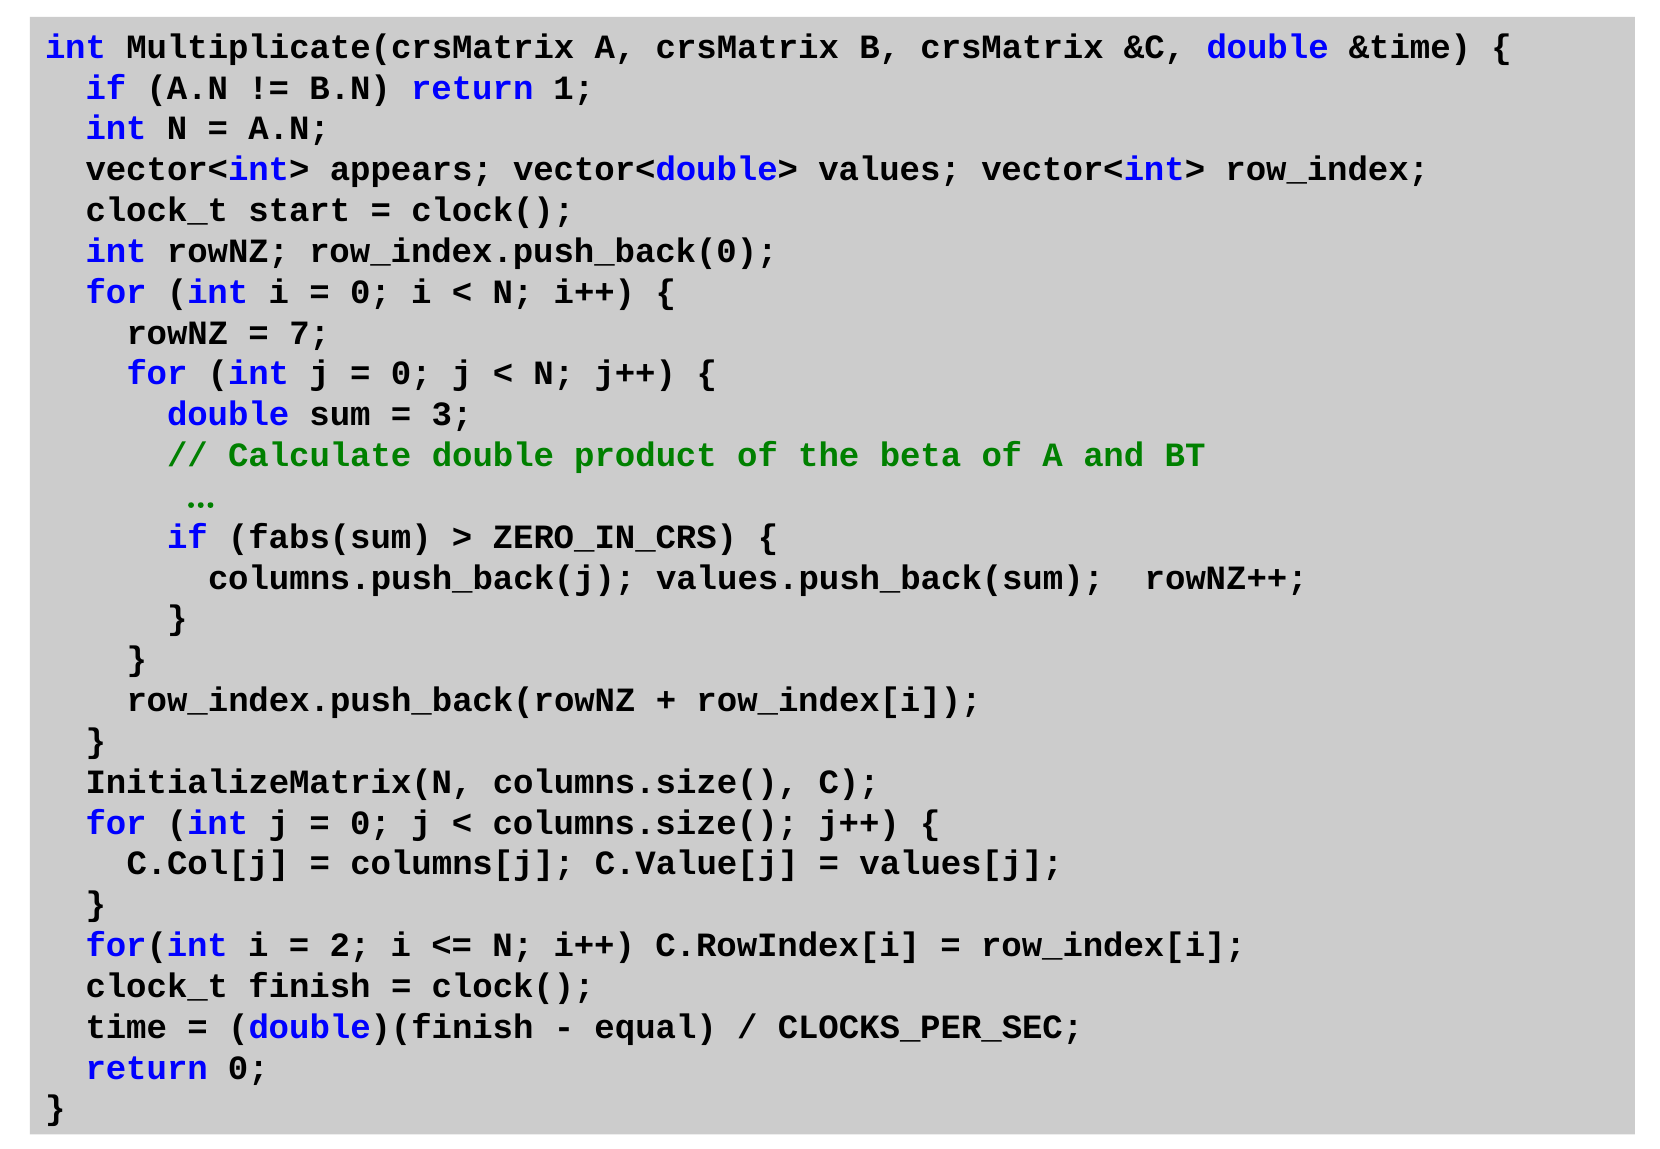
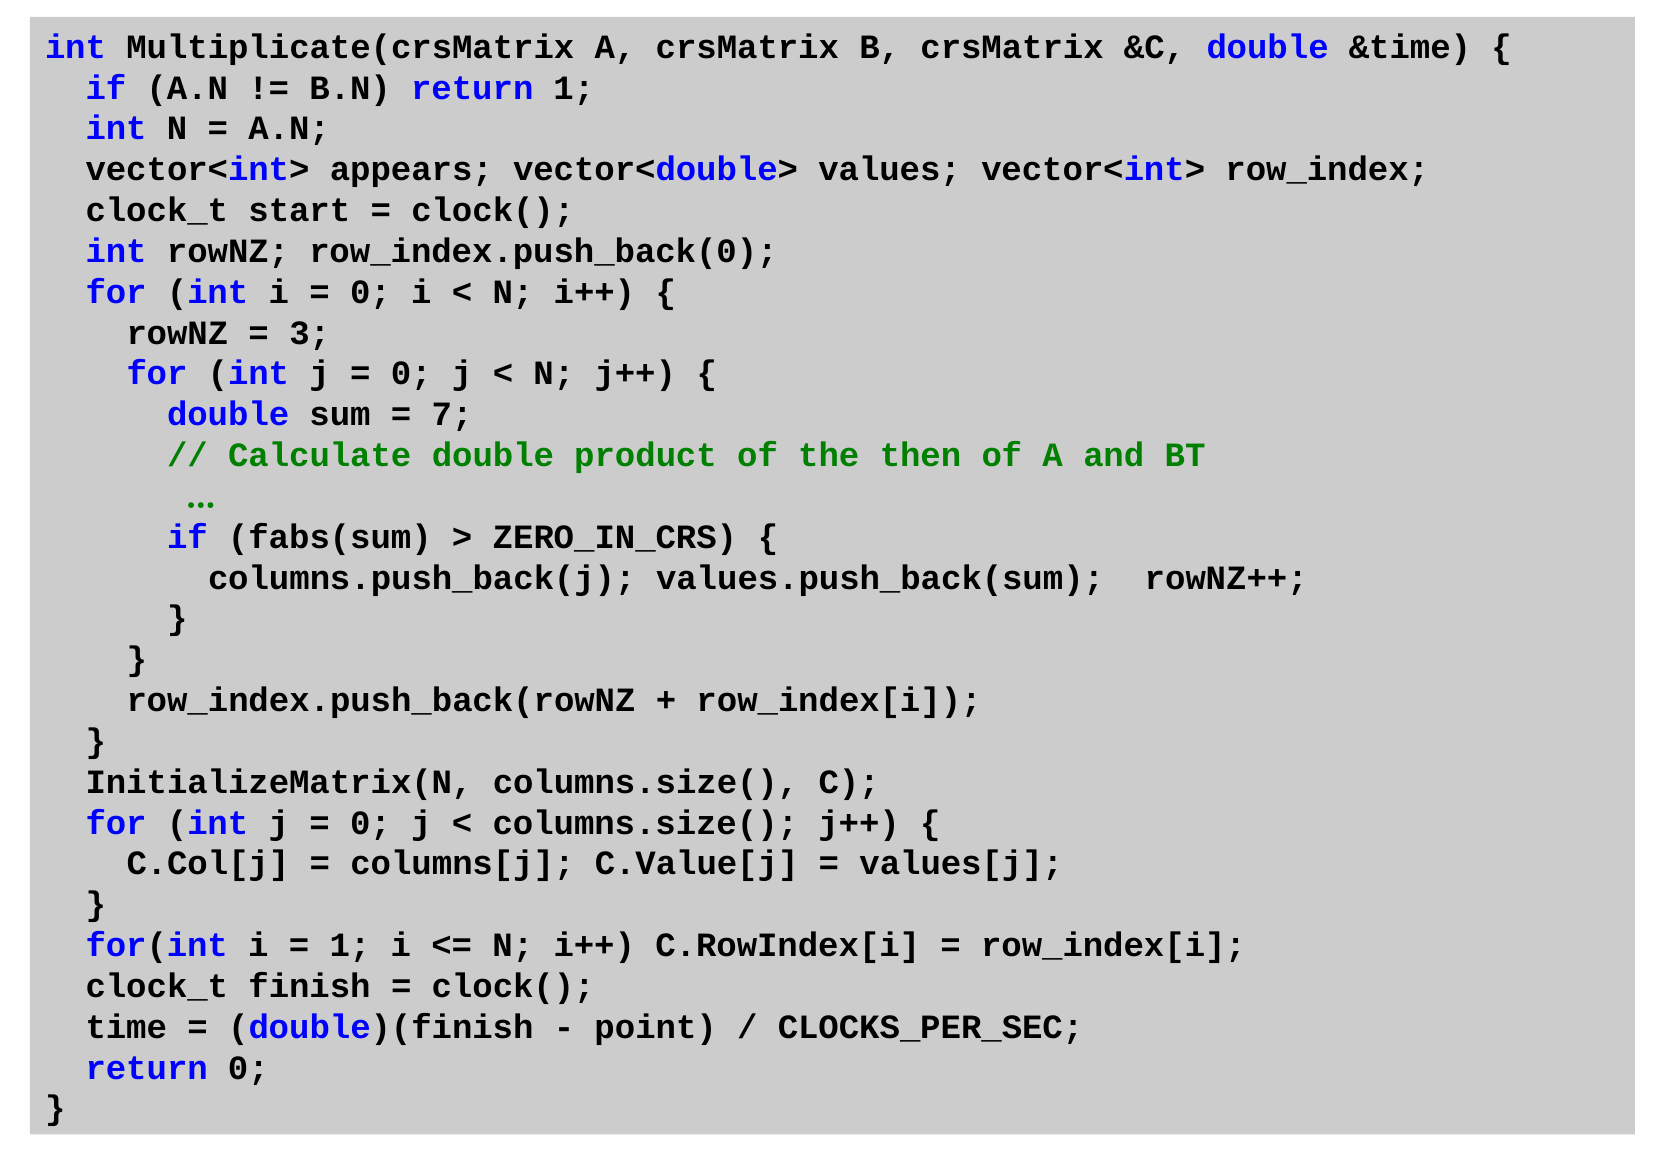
7: 7 -> 3
3: 3 -> 7
beta: beta -> then
2 at (350, 946): 2 -> 1
equal: equal -> point
